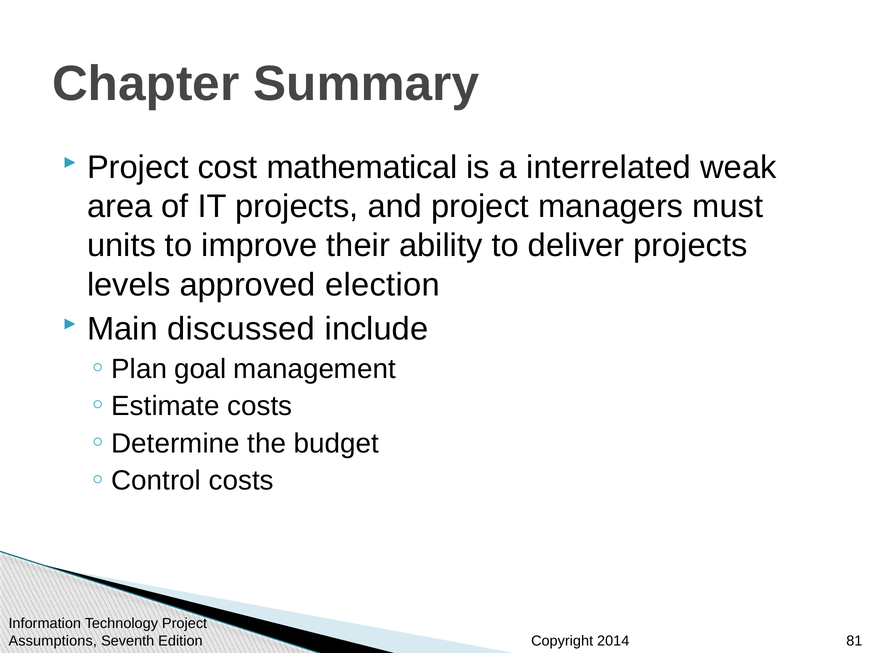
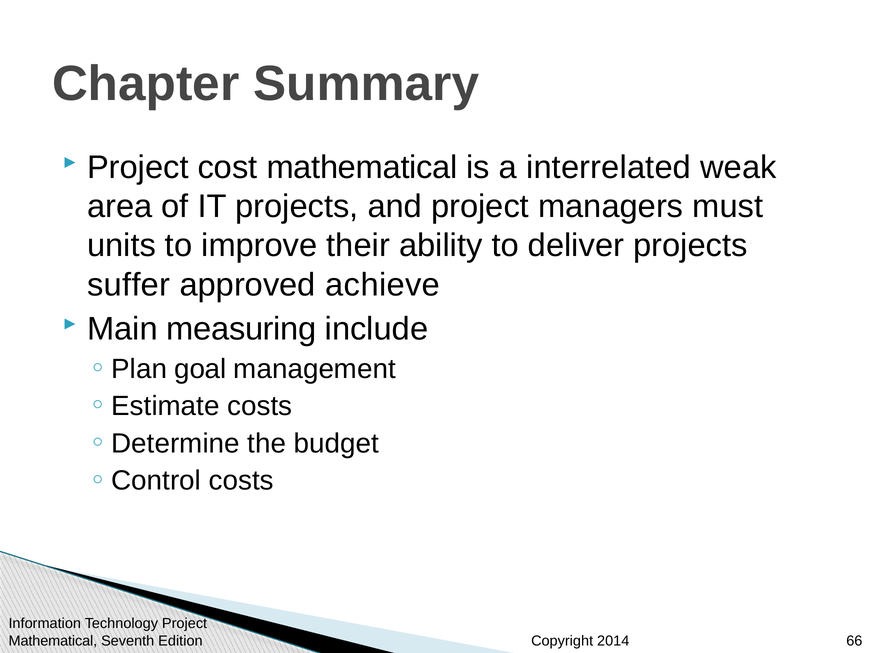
levels: levels -> suffer
election: election -> achieve
discussed: discussed -> measuring
Assumptions at (53, 641): Assumptions -> Mathematical
81: 81 -> 66
